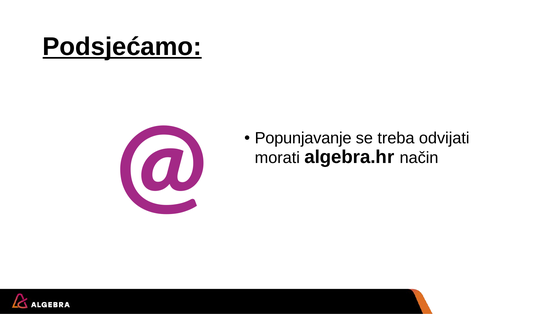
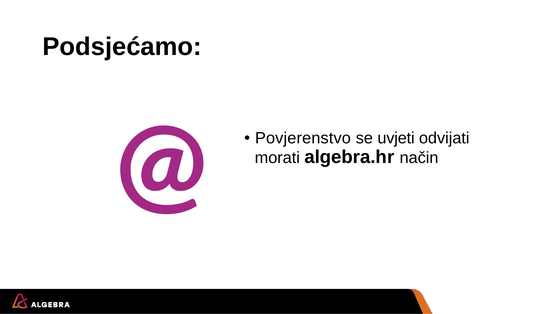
Podsjećamo underline: present -> none
Popunjavanje: Popunjavanje -> Povjerenstvo
treba: treba -> uvjeti
